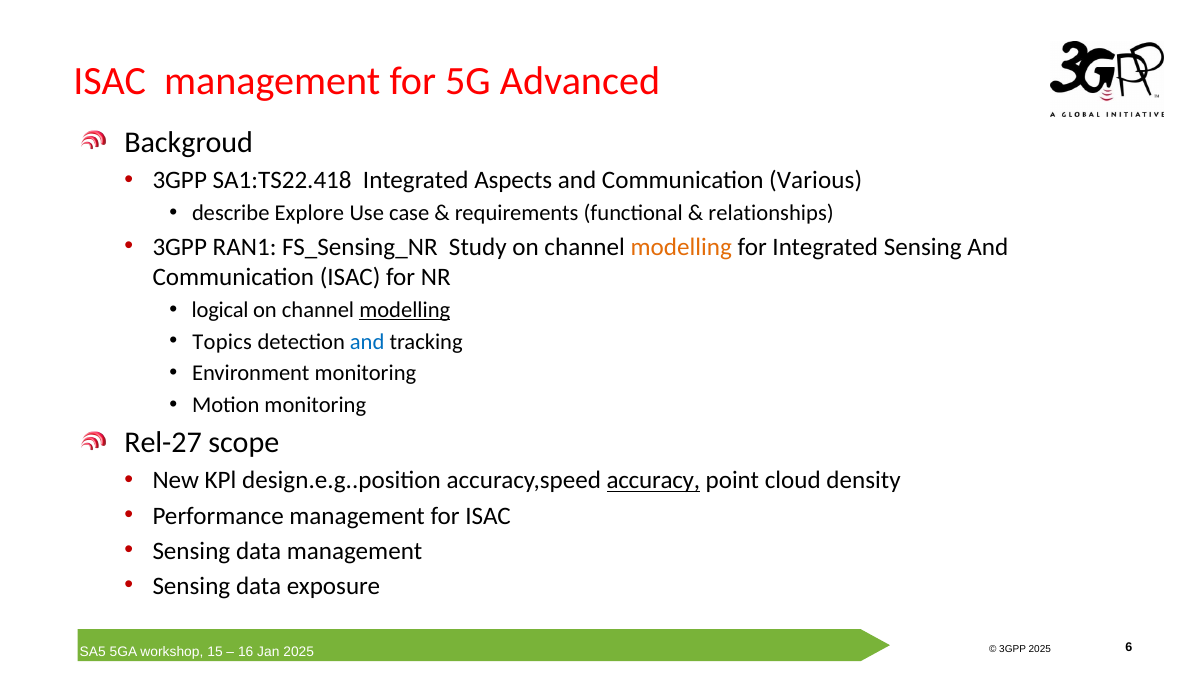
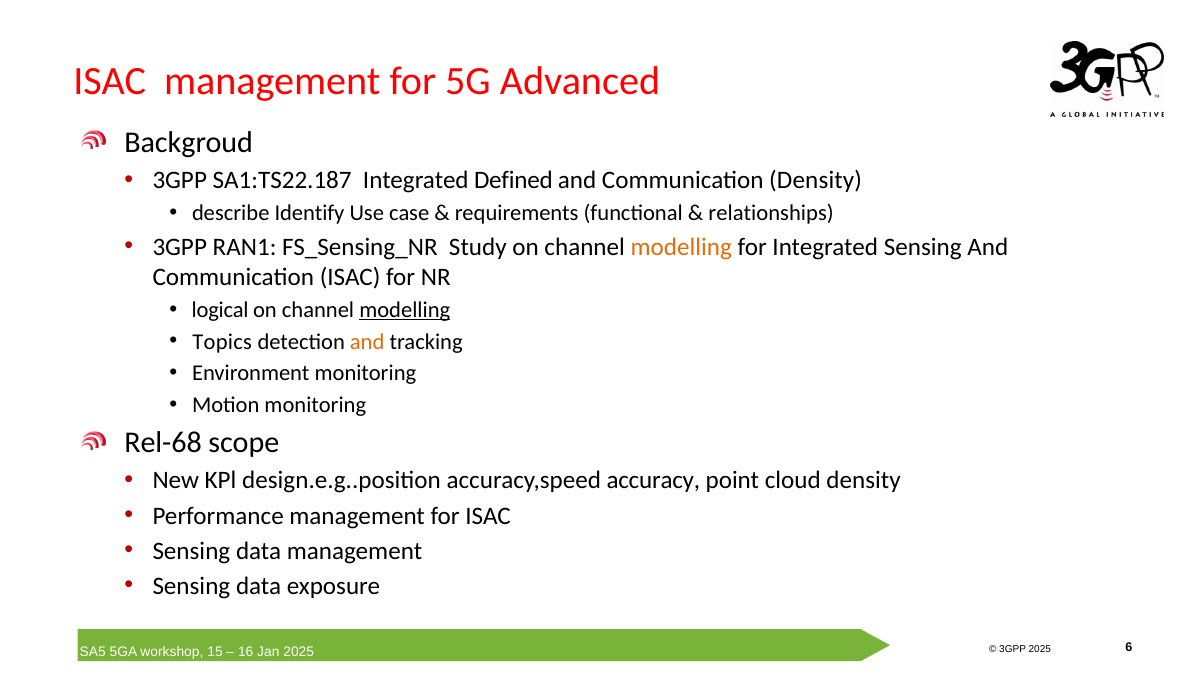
SA1:TS22.418: SA1:TS22.418 -> SA1:TS22.187
Aspects: Aspects -> Defined
Communication Various: Various -> Density
Explore: Explore -> Identify
and at (367, 342) colour: blue -> orange
Rel-27: Rel-27 -> Rel-68
accuracy underline: present -> none
